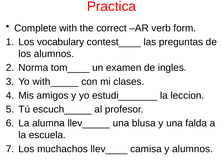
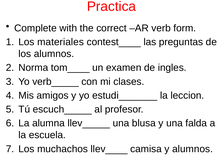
vocabulary: vocabulary -> materiales
with_____: with_____ -> verb_____
